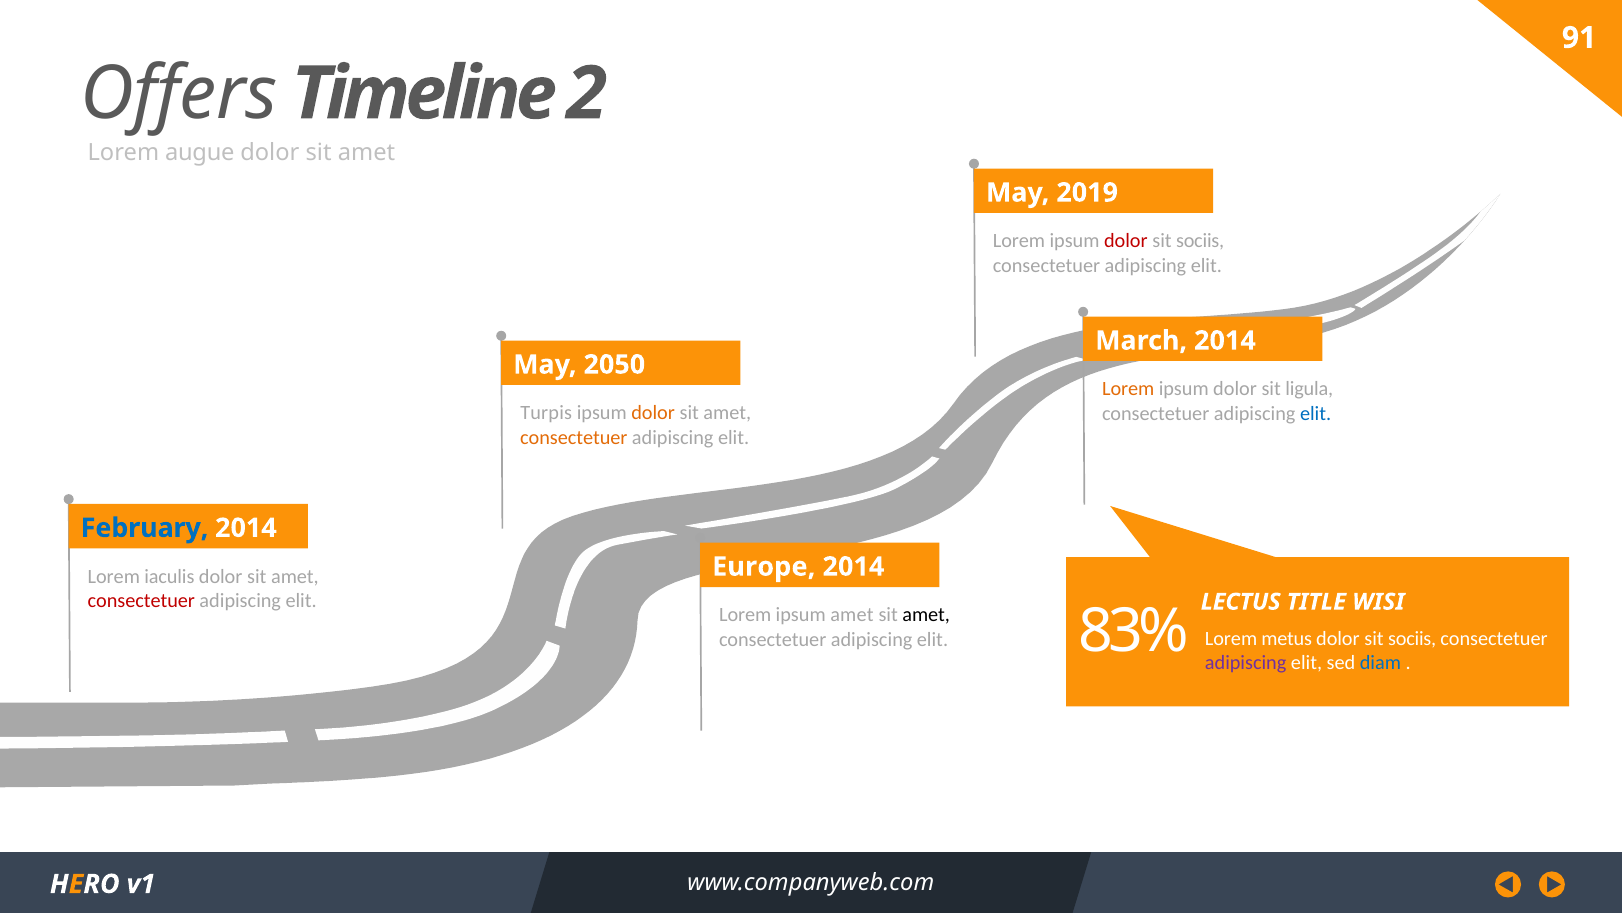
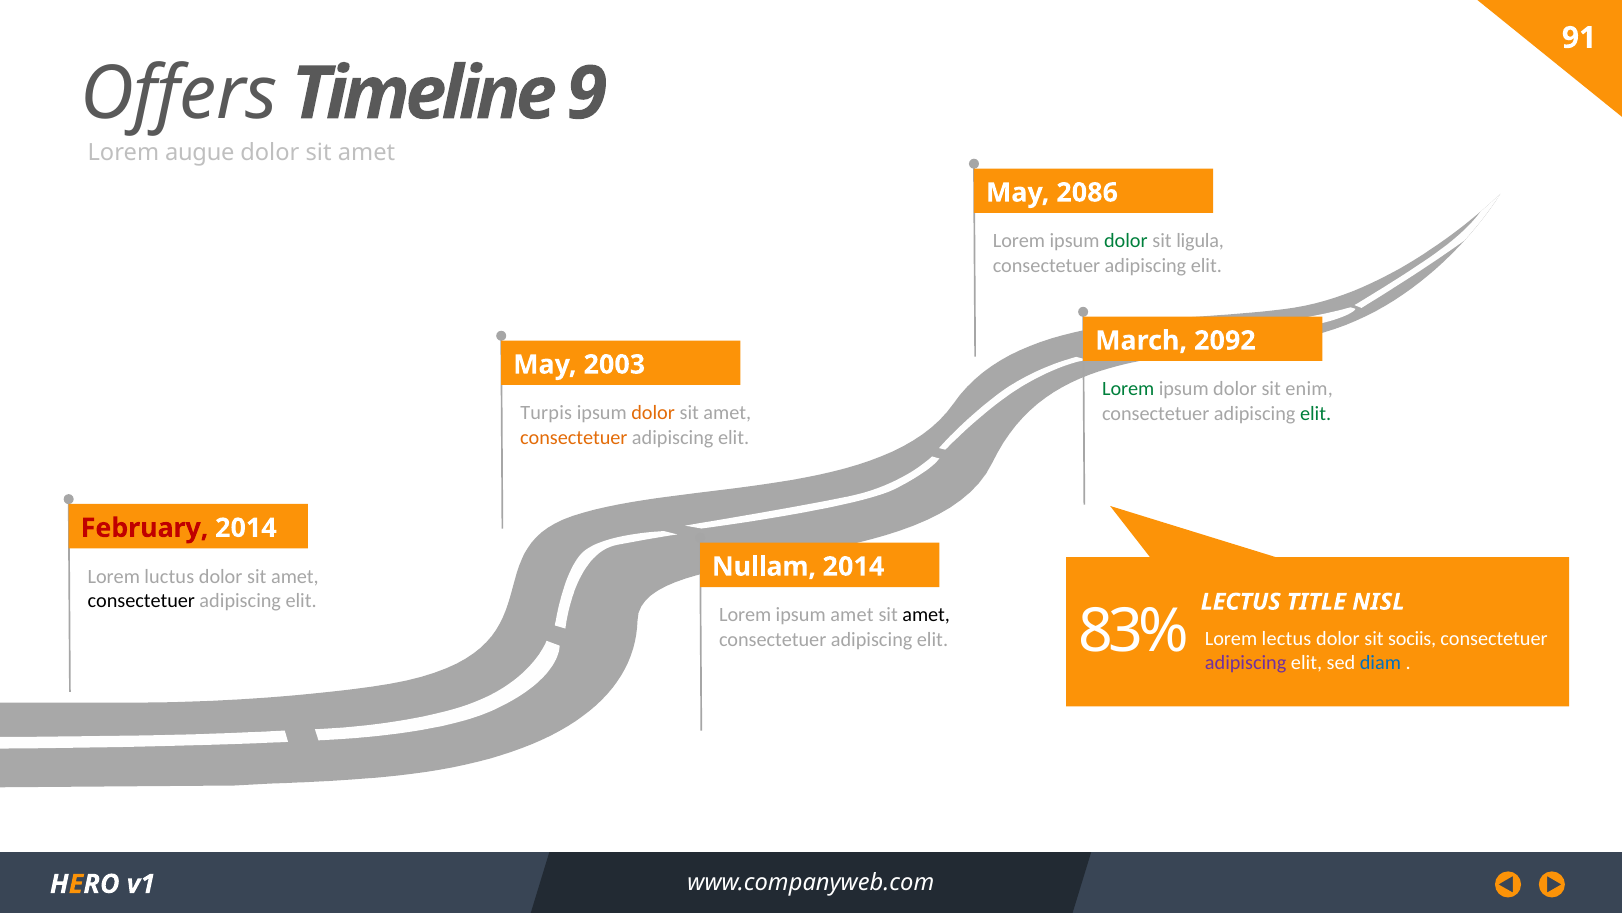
2: 2 -> 9
2019: 2019 -> 2086
dolor at (1126, 241) colour: red -> green
sociis at (1200, 241): sociis -> ligula
March 2014: 2014 -> 2092
2050: 2050 -> 2003
Lorem at (1128, 389) colour: orange -> green
ligula: ligula -> enim
elit at (1316, 413) colour: blue -> green
February colour: blue -> red
Europe: Europe -> Nullam
iaculis: iaculis -> luctus
consectetuer at (141, 601) colour: red -> black
WISI: WISI -> NISL
Lorem metus: metus -> lectus
